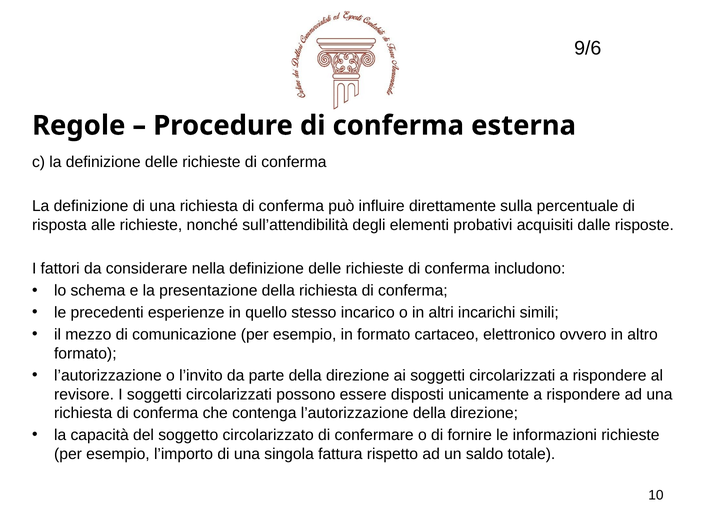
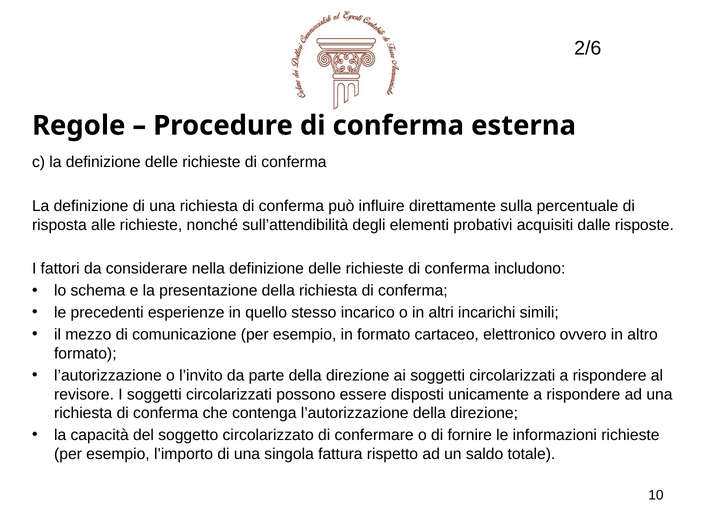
9/6: 9/6 -> 2/6
